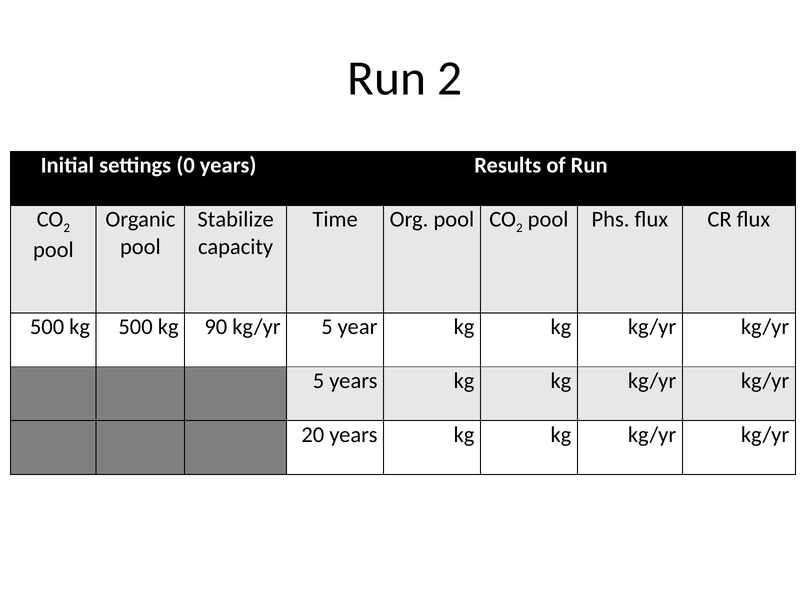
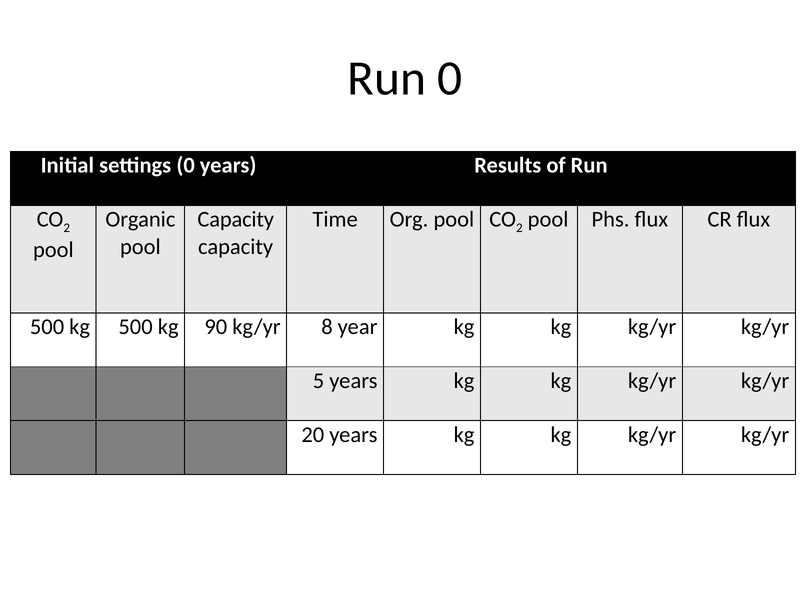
Run 2: 2 -> 0
Stabilize at (236, 219): Stabilize -> Capacity
90 kg/yr 5: 5 -> 8
